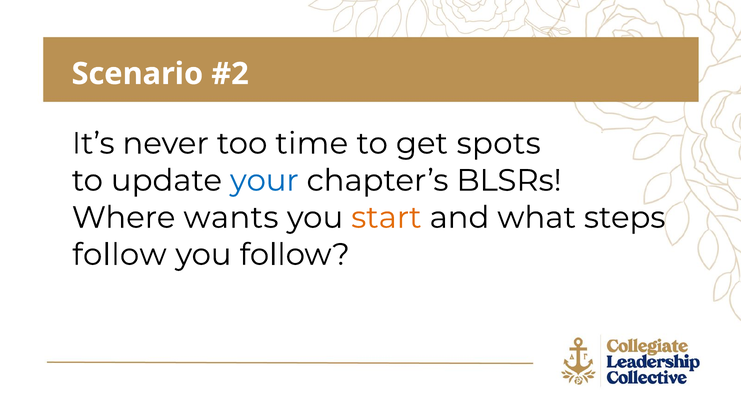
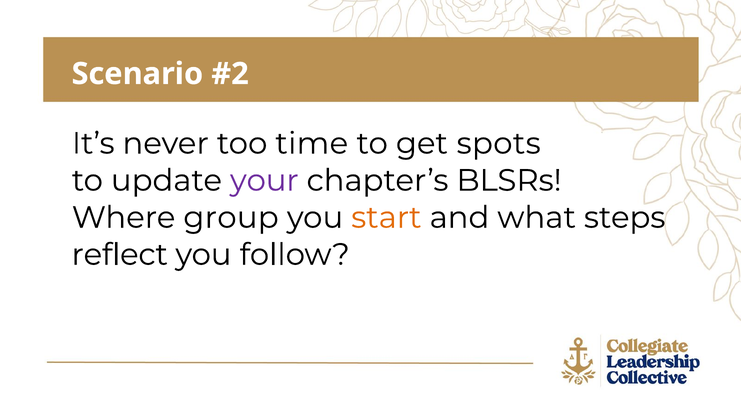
your colour: blue -> purple
wants: wants -> group
follow at (119, 255): follow -> reflect
